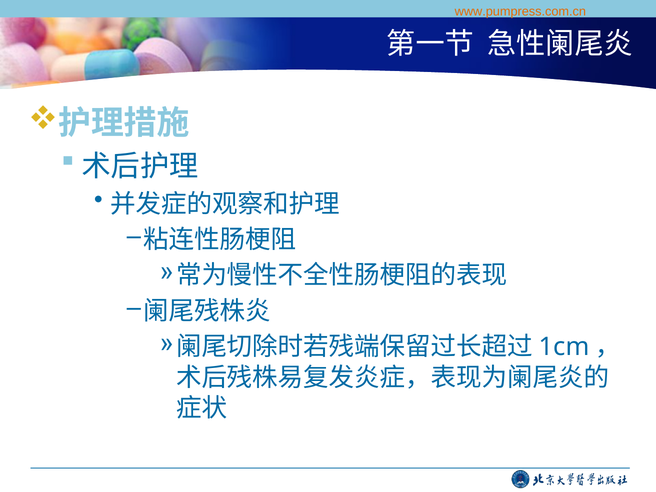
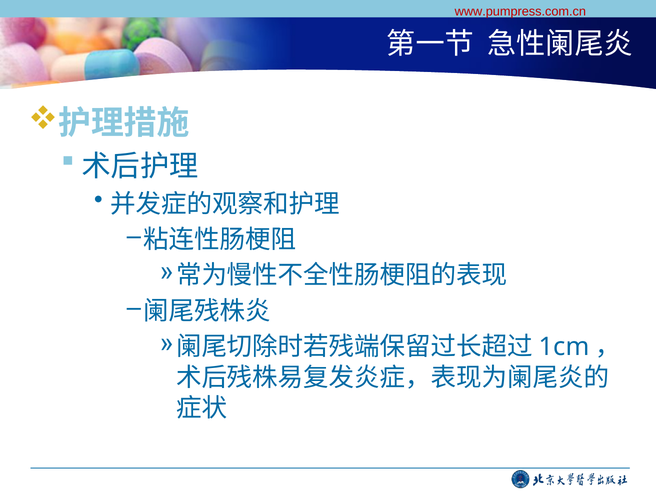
www.pumpress.com.cn colour: orange -> red
